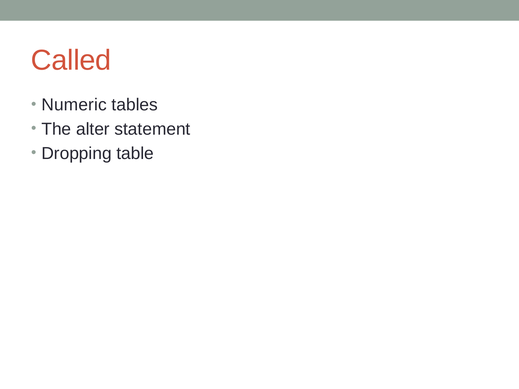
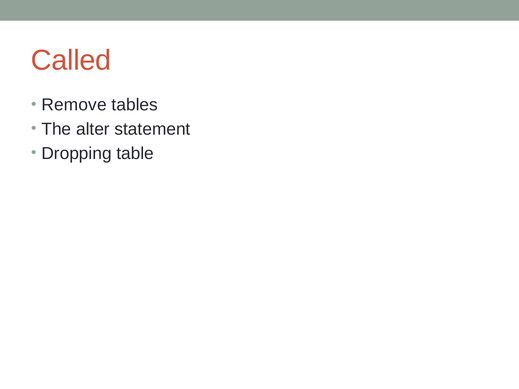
Numeric: Numeric -> Remove
